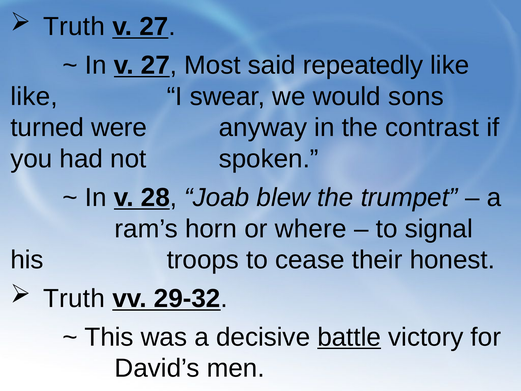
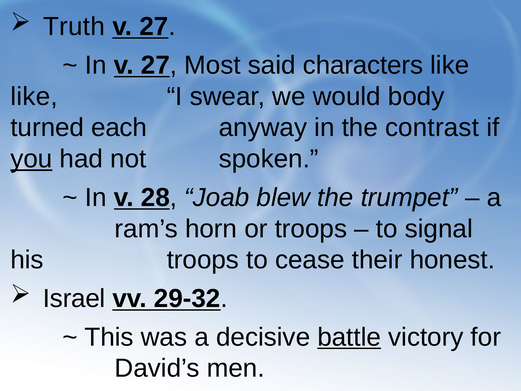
repeatedly: repeatedly -> characters
sons: sons -> body
were: were -> each
you underline: none -> present
or where: where -> troops
Truth at (74, 298): Truth -> Israel
